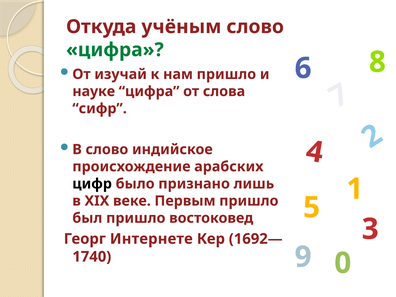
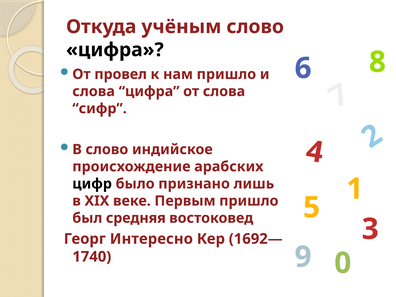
цифра at (115, 50) colour: green -> black
изучай: изучай -> провел
науке at (94, 91): науке -> слова
был пришло: пришло -> средняя
Интернете: Интернете -> Интересно
